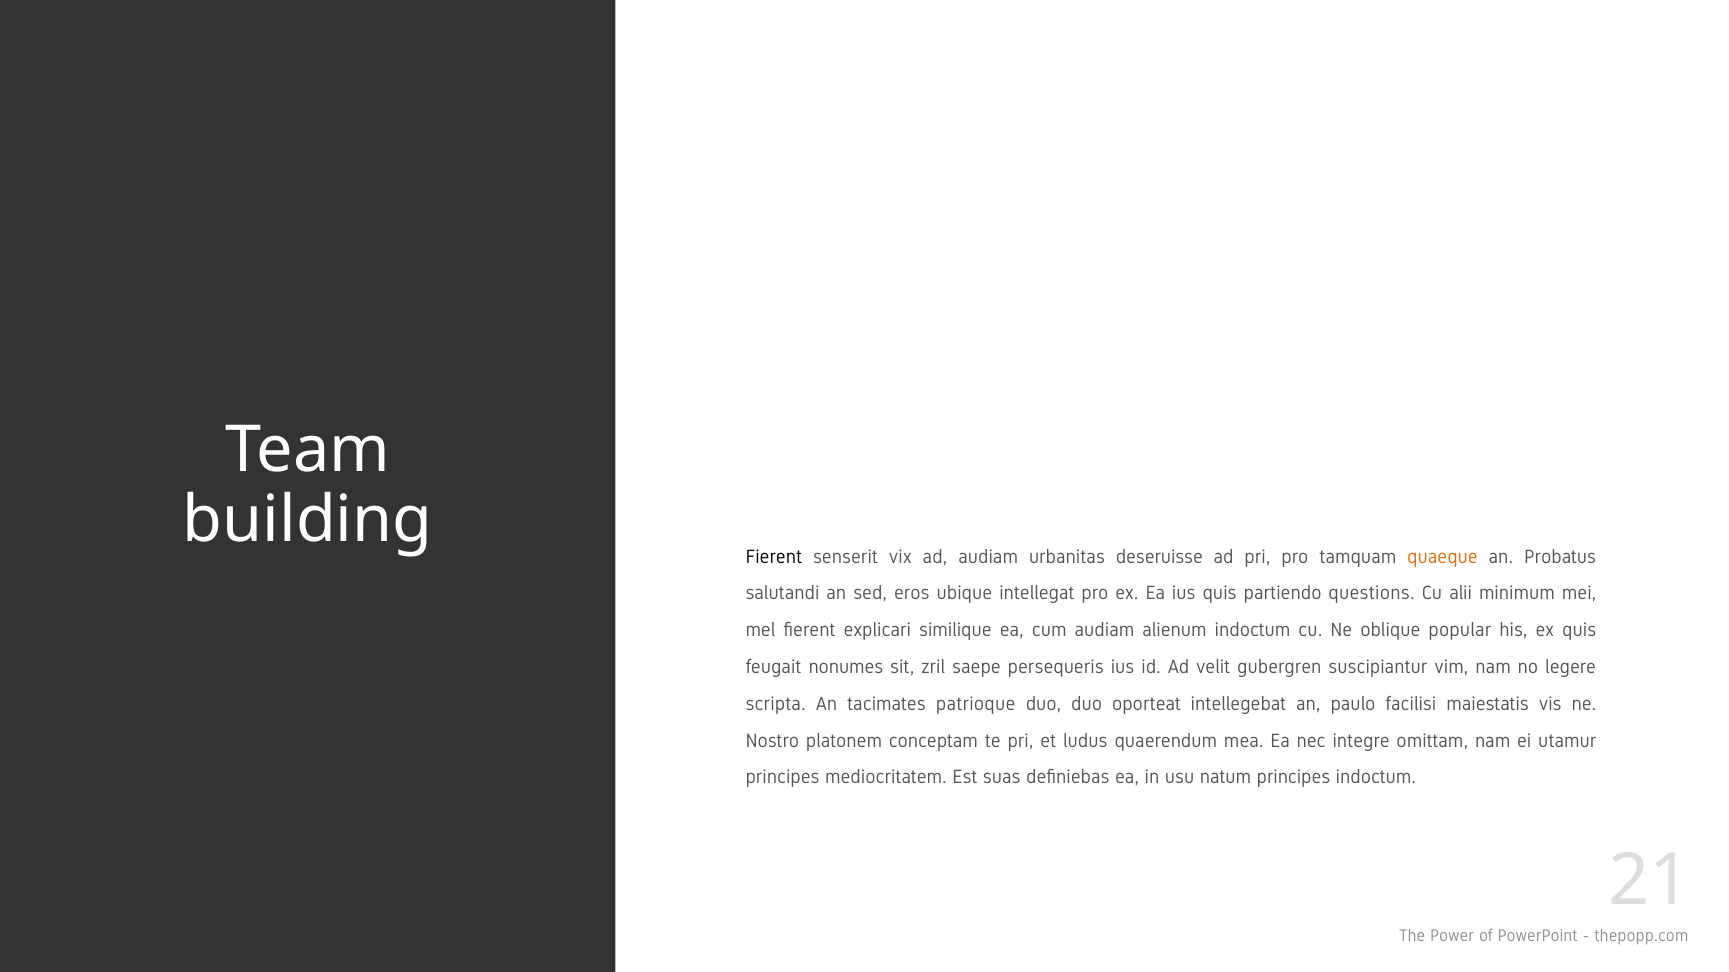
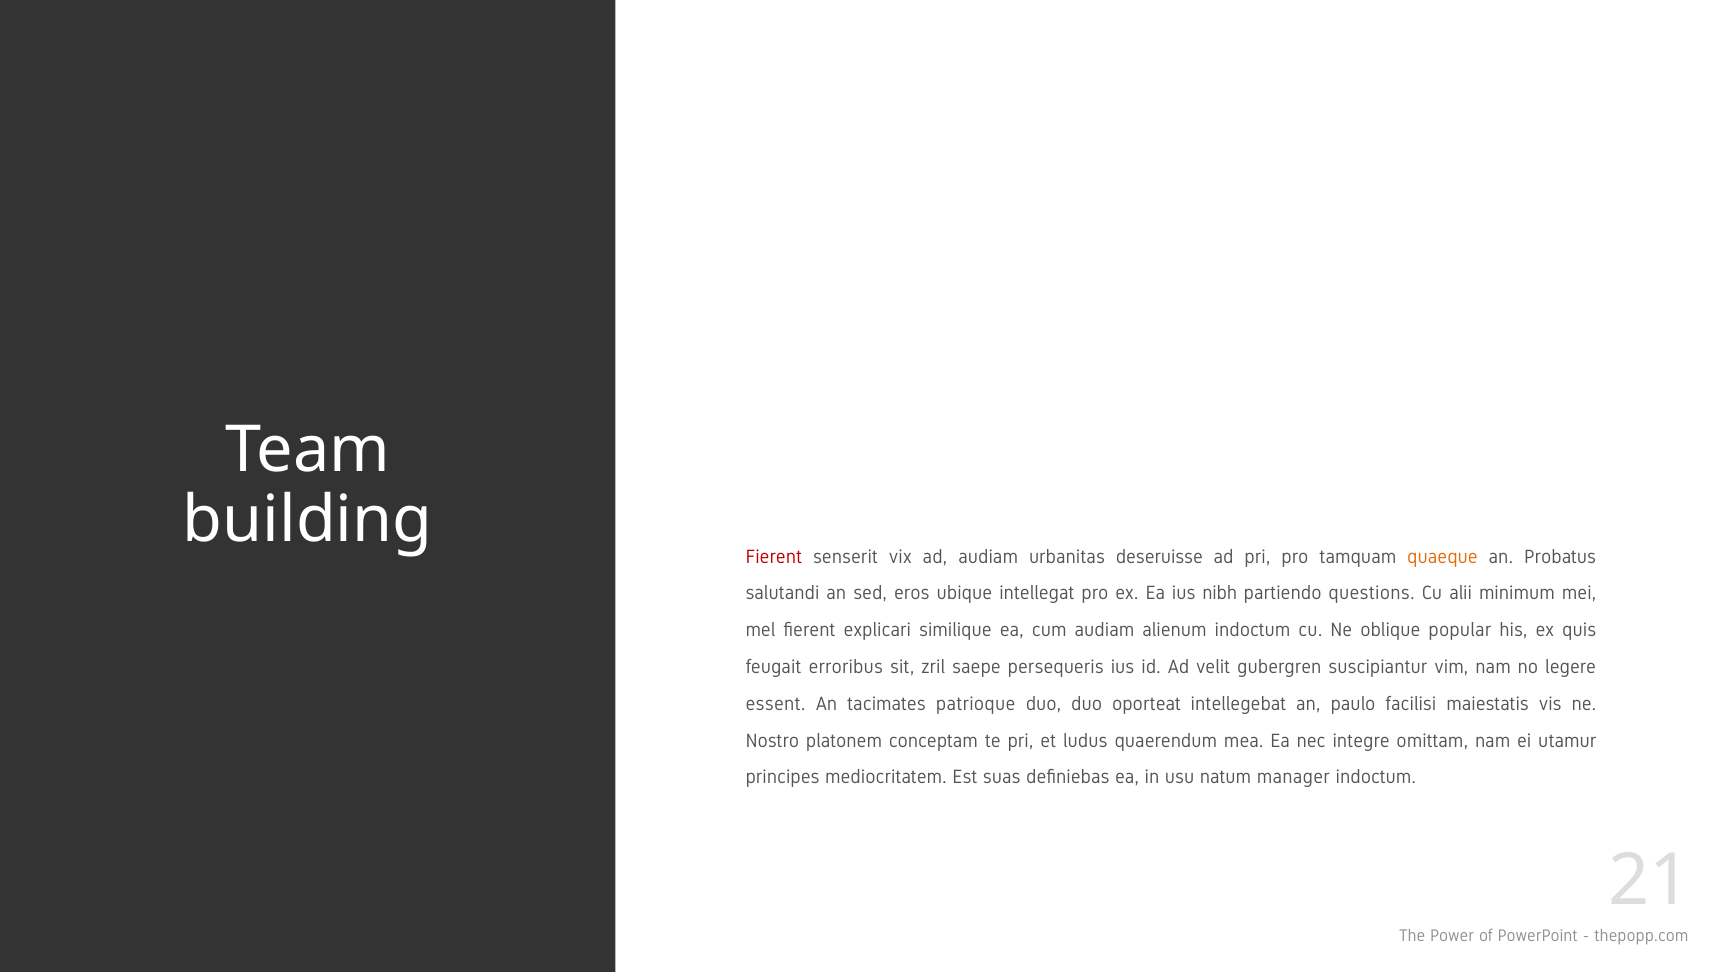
Fierent at (774, 557) colour: black -> red
ius quis: quis -> nibh
nonumes: nonumes -> erroribus
scripta: scripta -> essent
natum principes: principes -> manager
